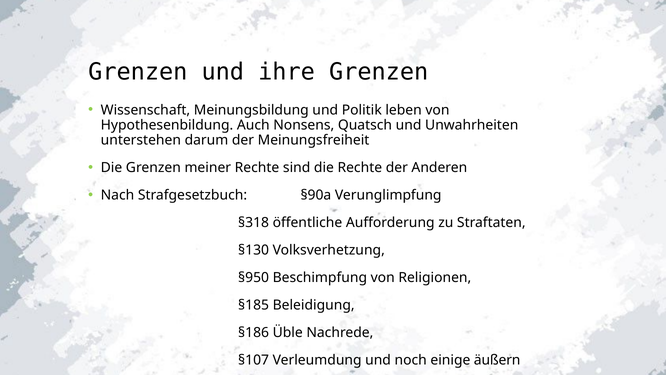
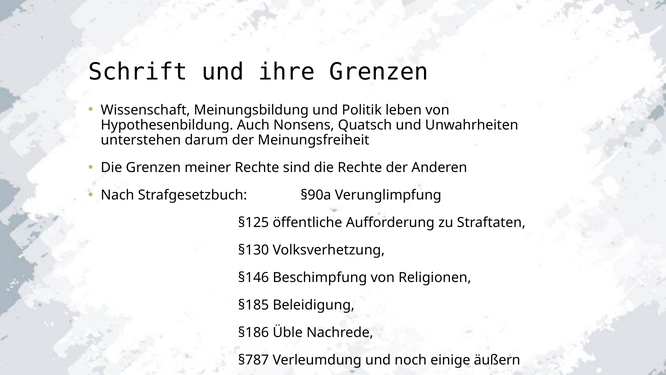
Grenzen at (138, 72): Grenzen -> Schrift
§318: §318 -> §125
§950: §950 -> §146
§107: §107 -> §787
